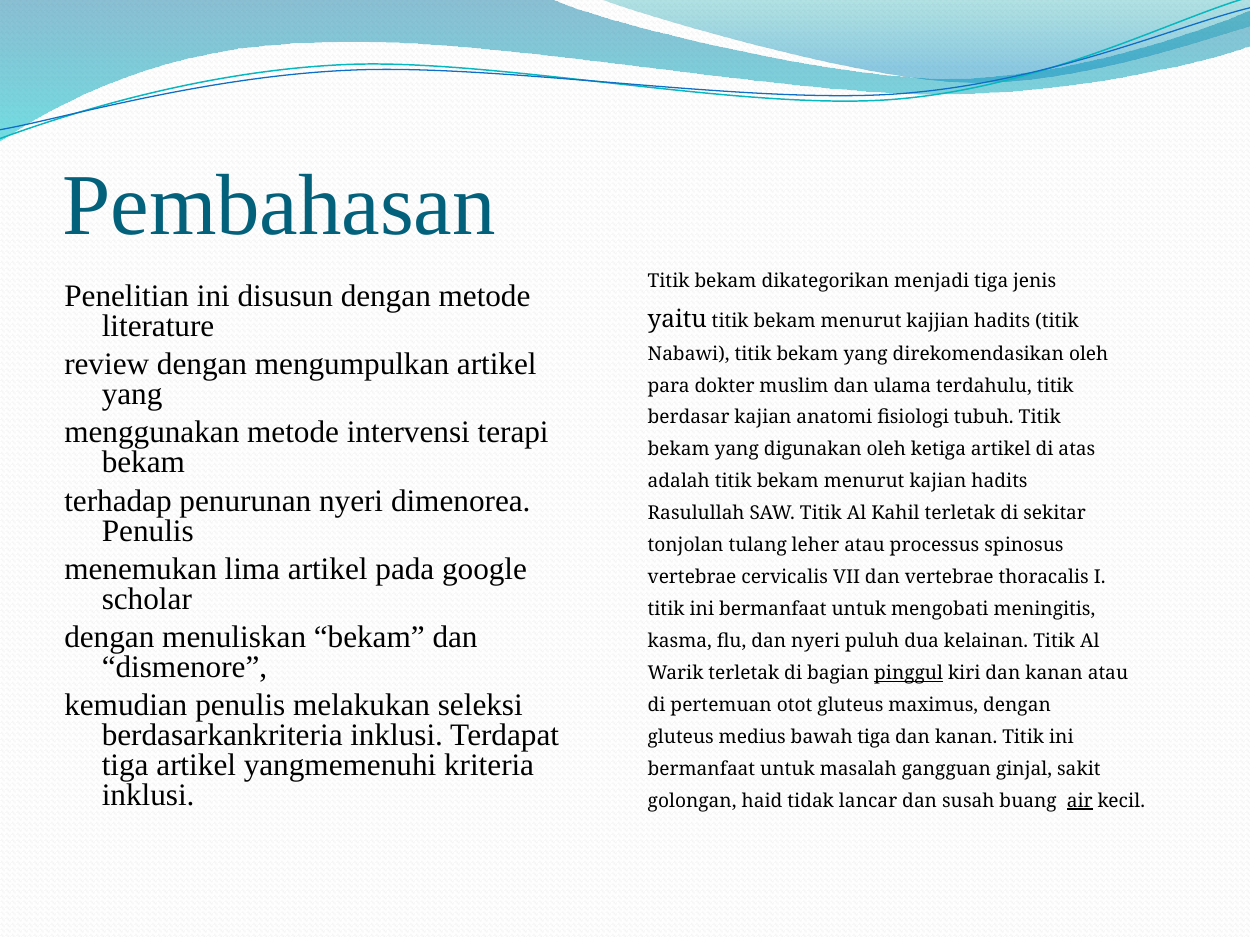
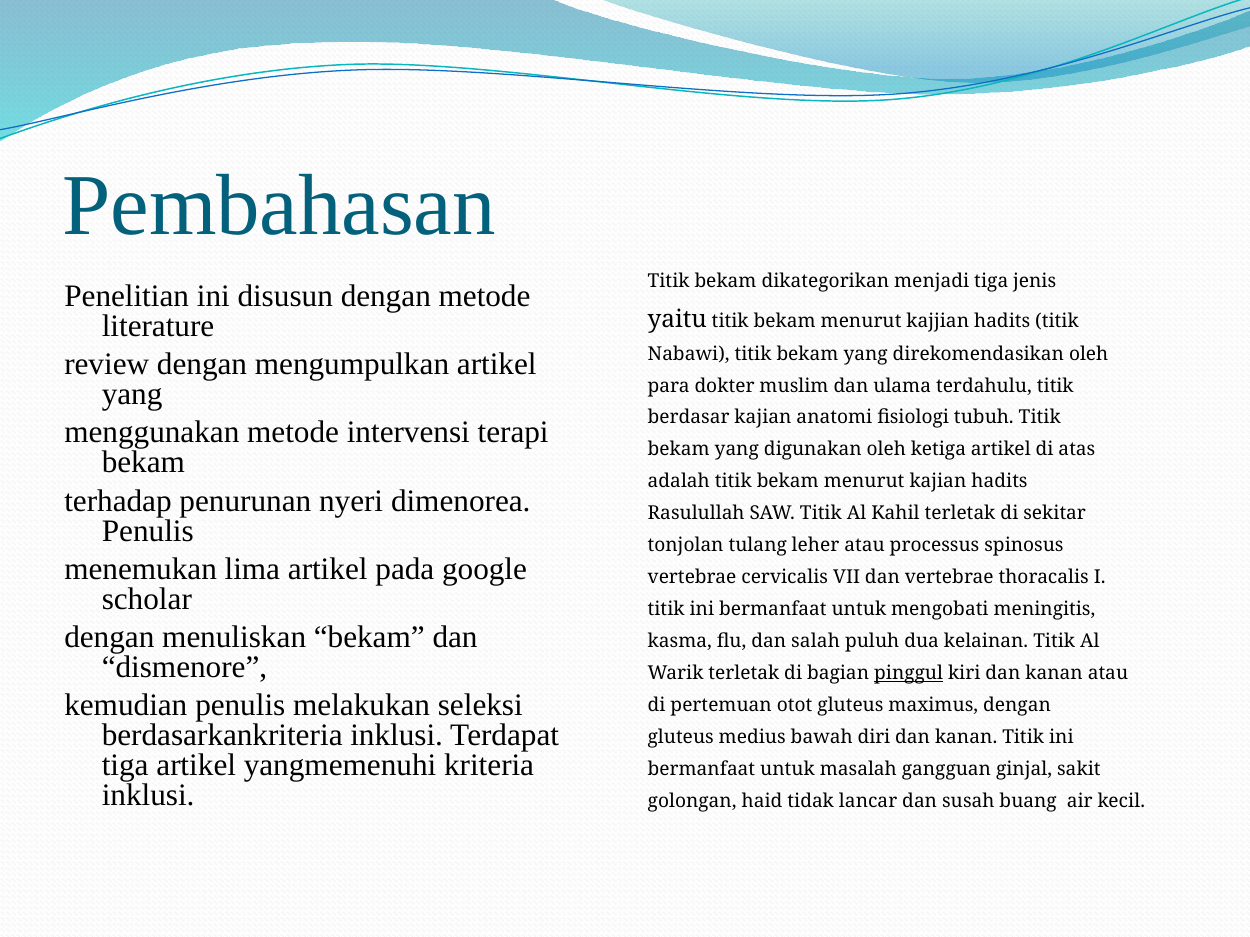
dan nyeri: nyeri -> salah
bawah tiga: tiga -> diri
air underline: present -> none
